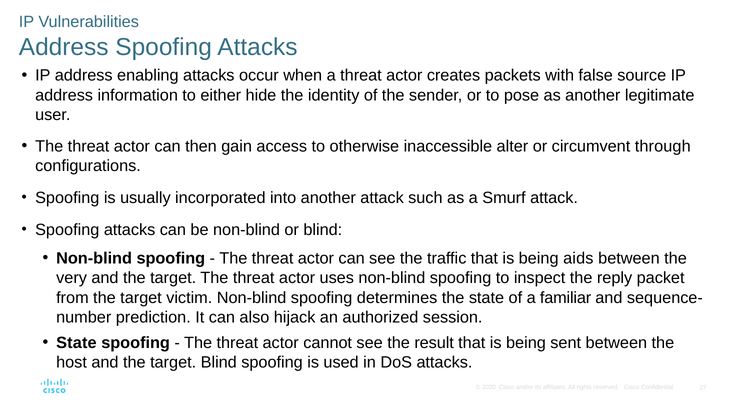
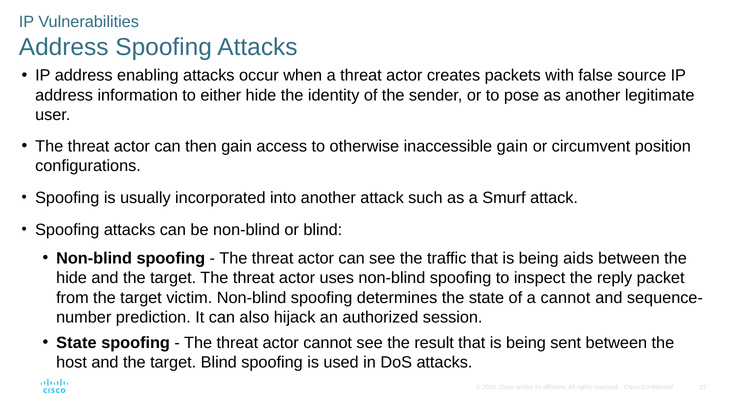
inaccessible alter: alter -> gain
through: through -> position
very at (72, 278): very -> hide
a familiar: familiar -> cannot
